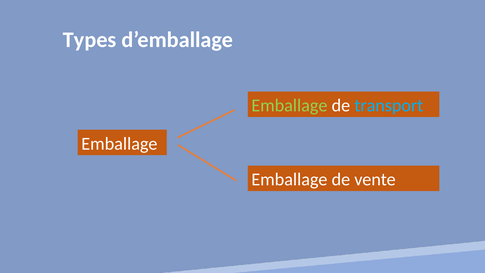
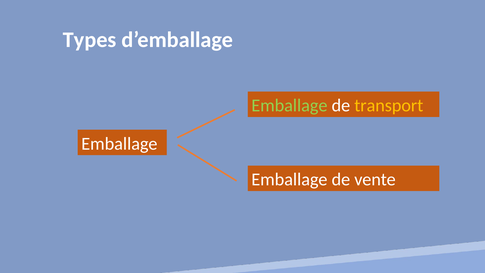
transport colour: light blue -> yellow
